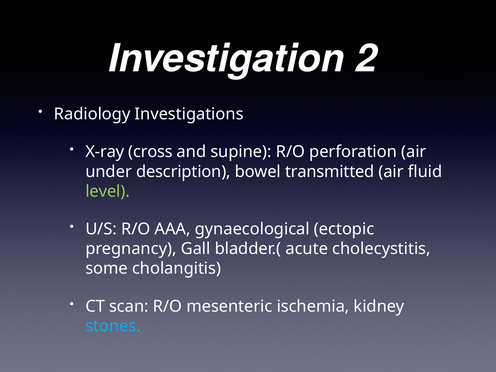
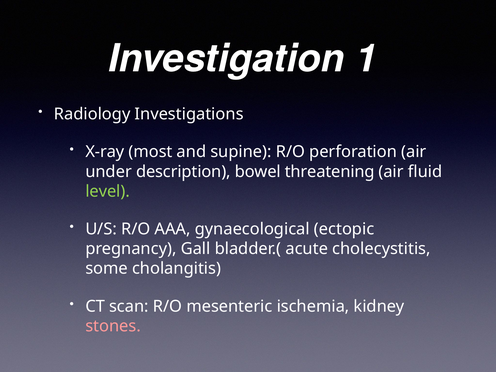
2: 2 -> 1
cross: cross -> most
transmitted: transmitted -> threatening
stones colour: light blue -> pink
